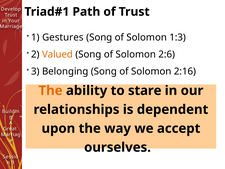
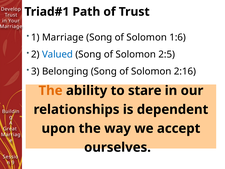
1 Gestures: Gestures -> Marriage
1:3: 1:3 -> 1:6
Valued colour: orange -> blue
2:6: 2:6 -> 2:5
